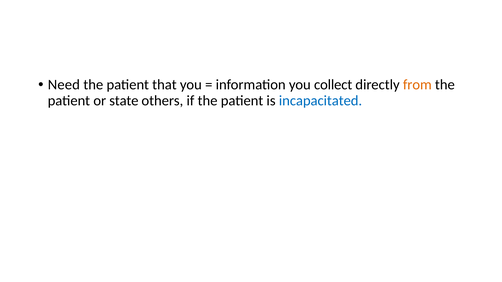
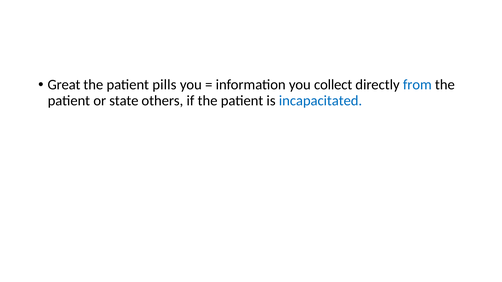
Need: Need -> Great
that: that -> pills
from colour: orange -> blue
